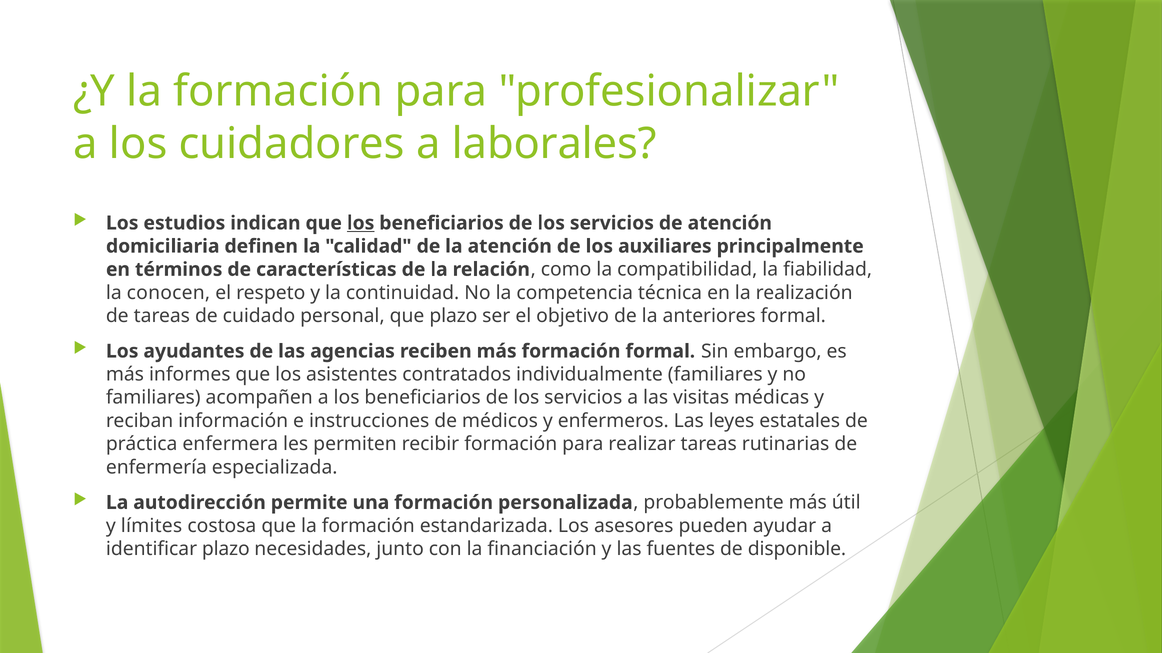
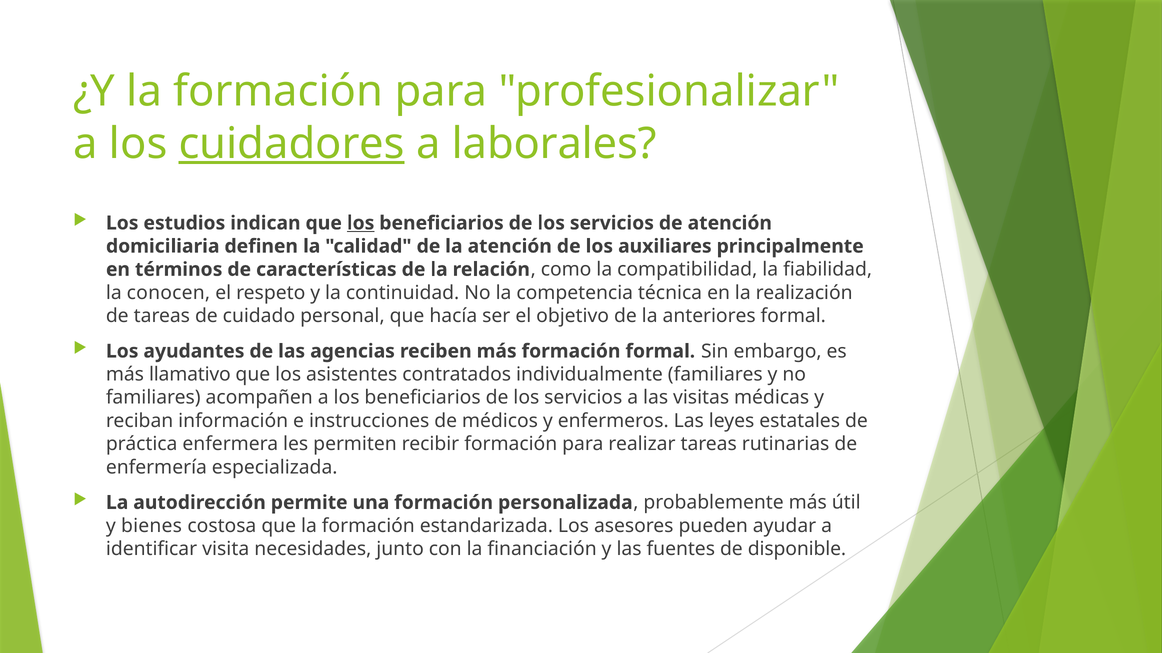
cuidadores underline: none -> present
que plazo: plazo -> hacía
informes: informes -> llamativo
límites: límites -> bienes
identificar plazo: plazo -> visita
